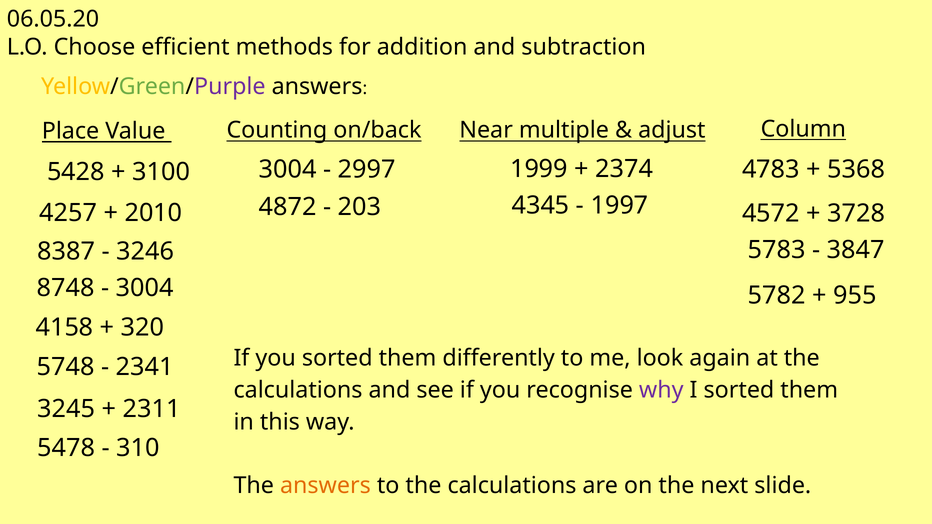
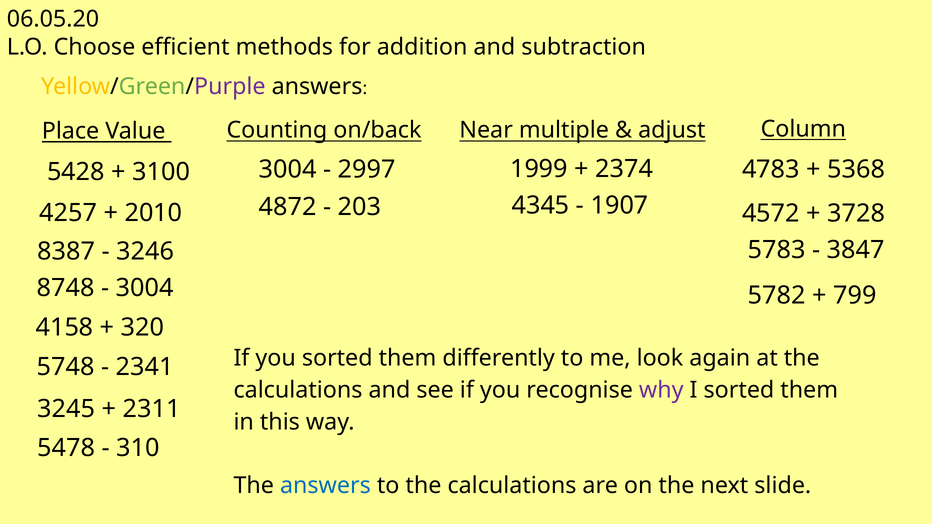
1997: 1997 -> 1907
955: 955 -> 799
answers at (325, 486) colour: orange -> blue
